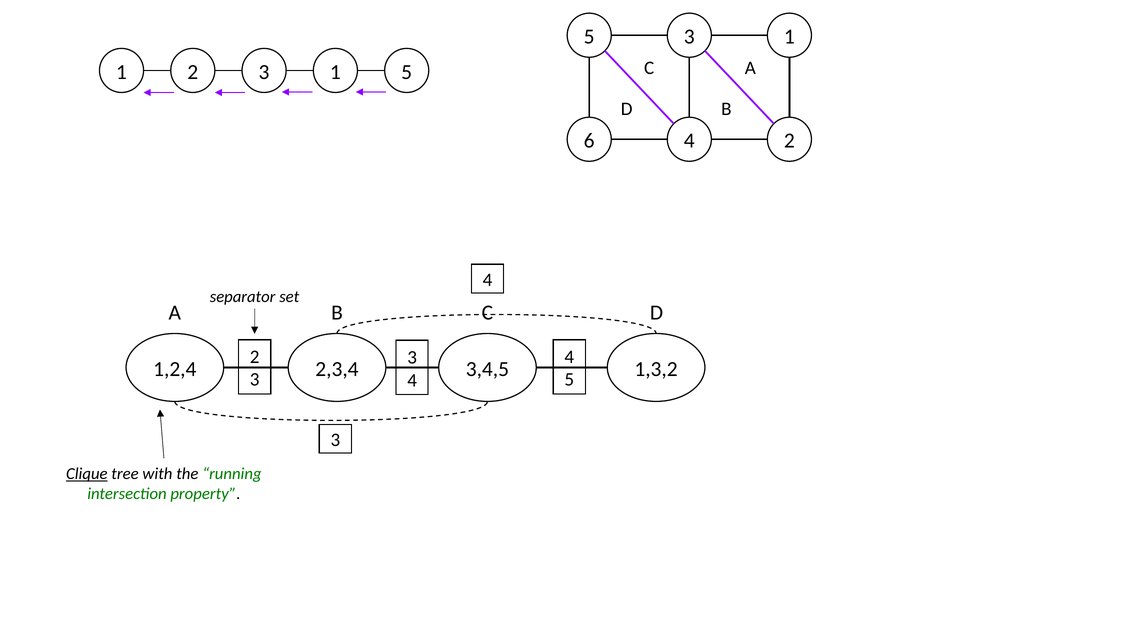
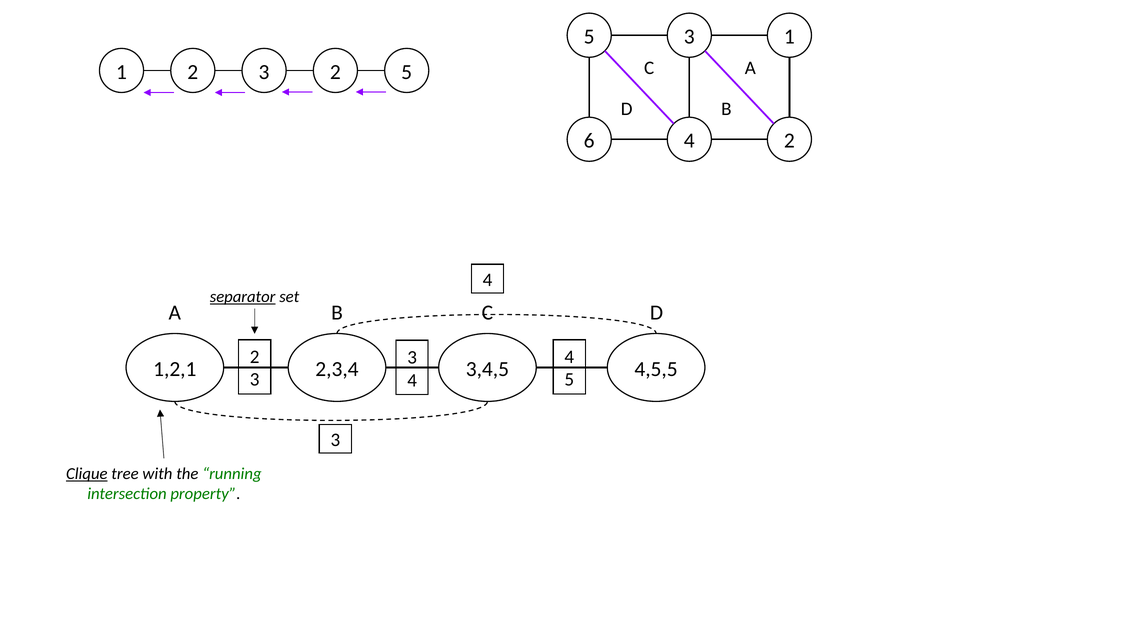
1 at (335, 72): 1 -> 2
separator underline: none -> present
1,2,4: 1,2,4 -> 1,2,1
1,3,2: 1,3,2 -> 4,5,5
